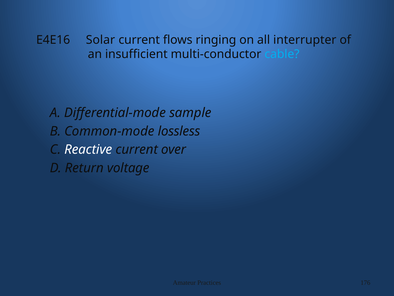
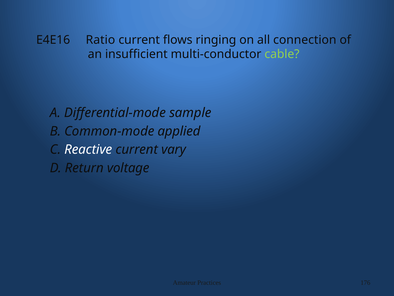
Solar: Solar -> Ratio
interrupter: interrupter -> connection
cable colour: light blue -> light green
lossless: lossless -> applied
over: over -> vary
